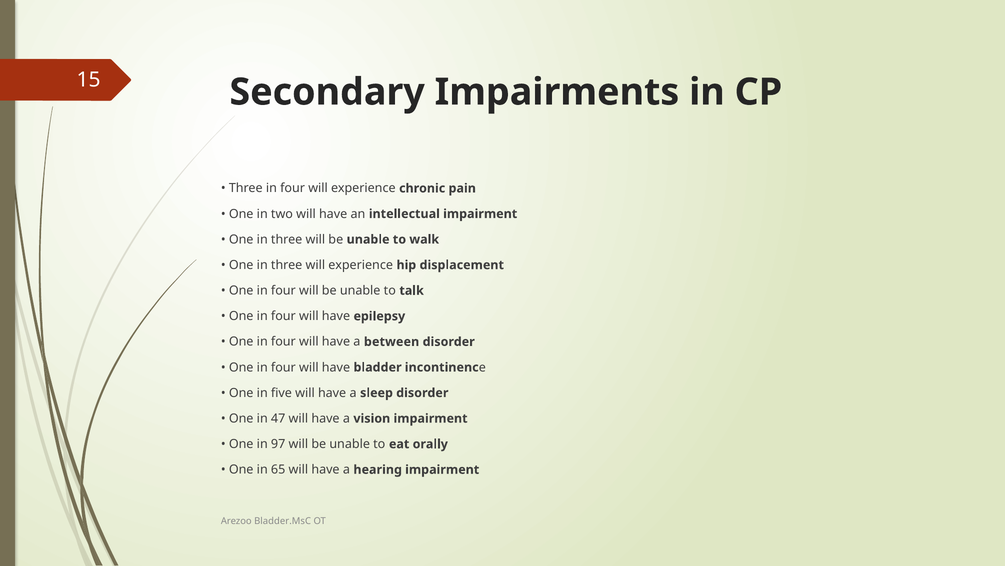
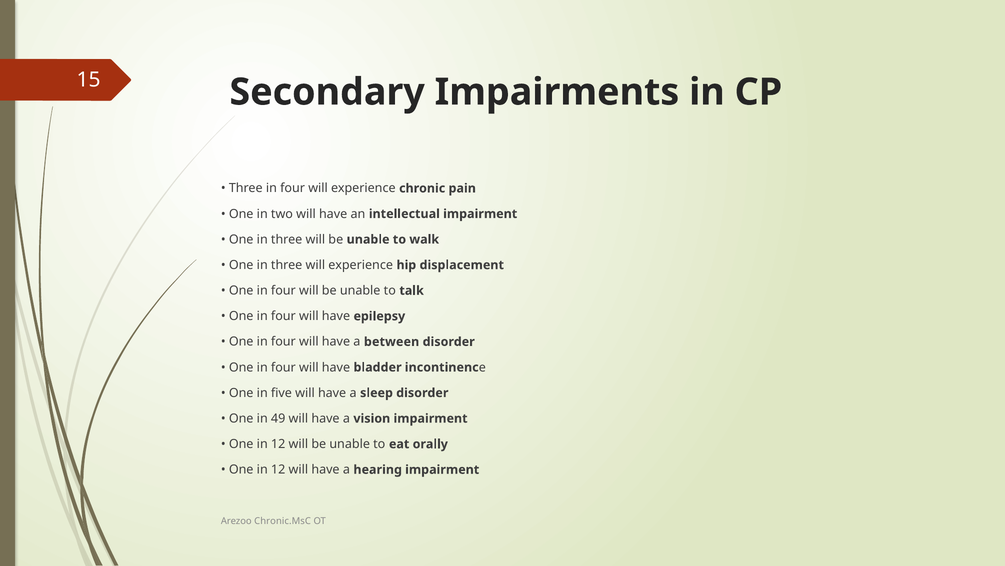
47: 47 -> 49
97 at (278, 444): 97 -> 12
65 at (278, 469): 65 -> 12
Bladder.MsC: Bladder.MsC -> Chronic.MsC
